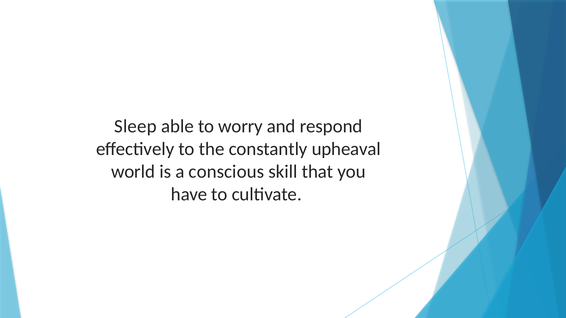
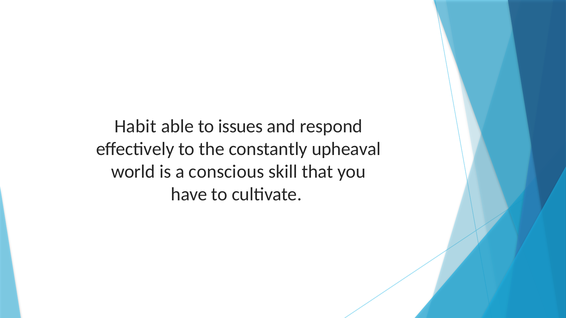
Sleep: Sleep -> Habit
worry: worry -> issues
